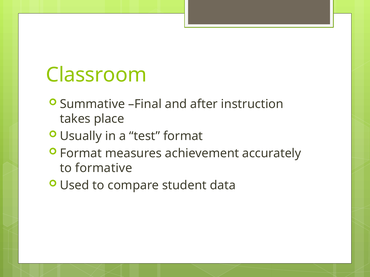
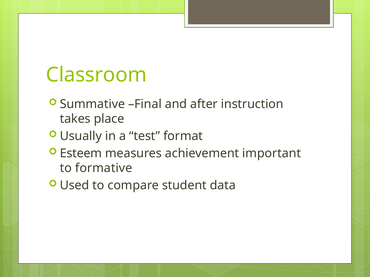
Format at (81, 153): Format -> Esteem
accurately: accurately -> important
